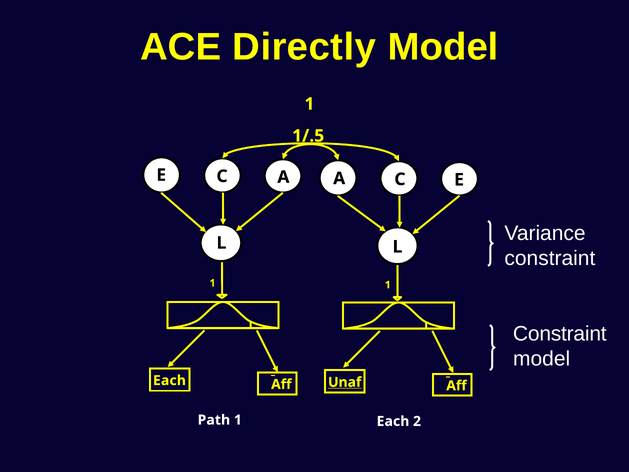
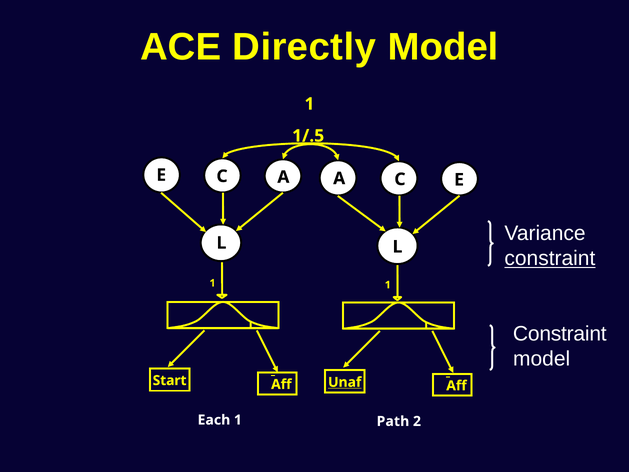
constraint at (550, 258) underline: none -> present
Each at (169, 380): Each -> Start
Path: Path -> Each
Each at (393, 421): Each -> Path
